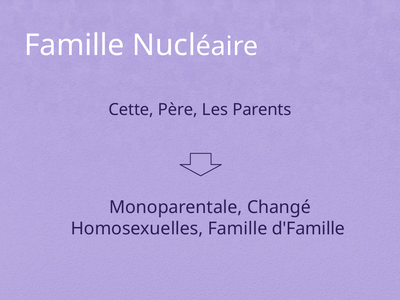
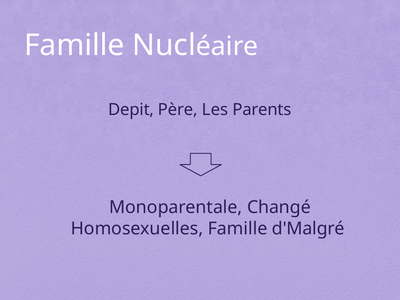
Cette: Cette -> Depit
d'Famille: d'Famille -> d'Malgré
